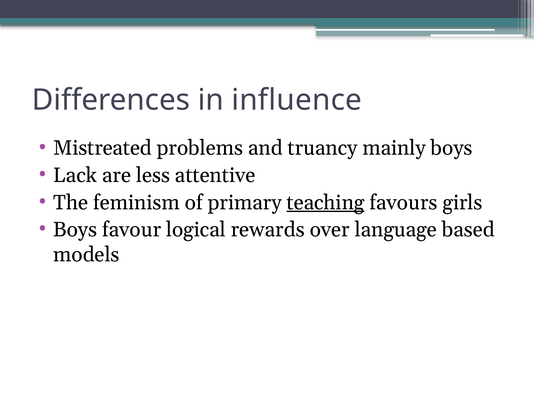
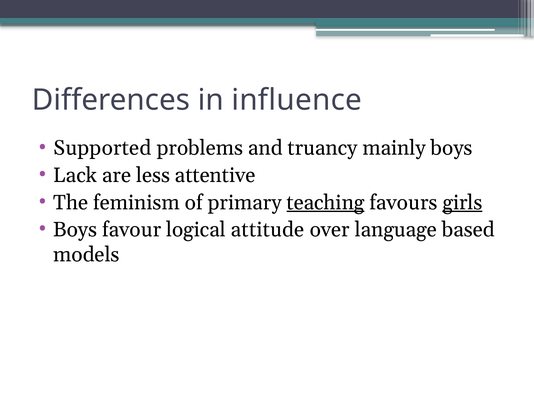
Mistreated: Mistreated -> Supported
girls underline: none -> present
rewards: rewards -> attitude
